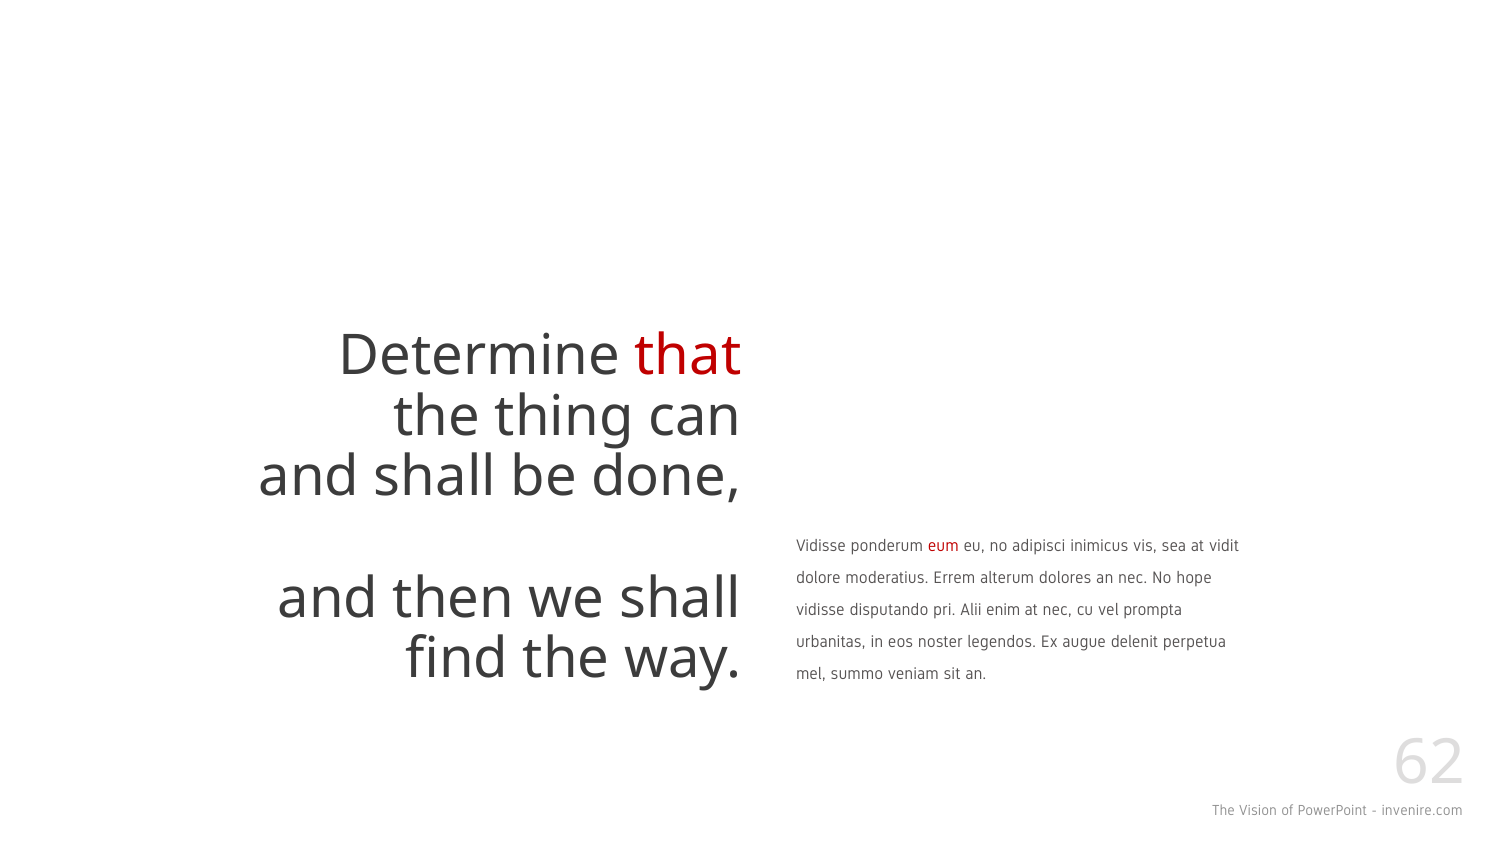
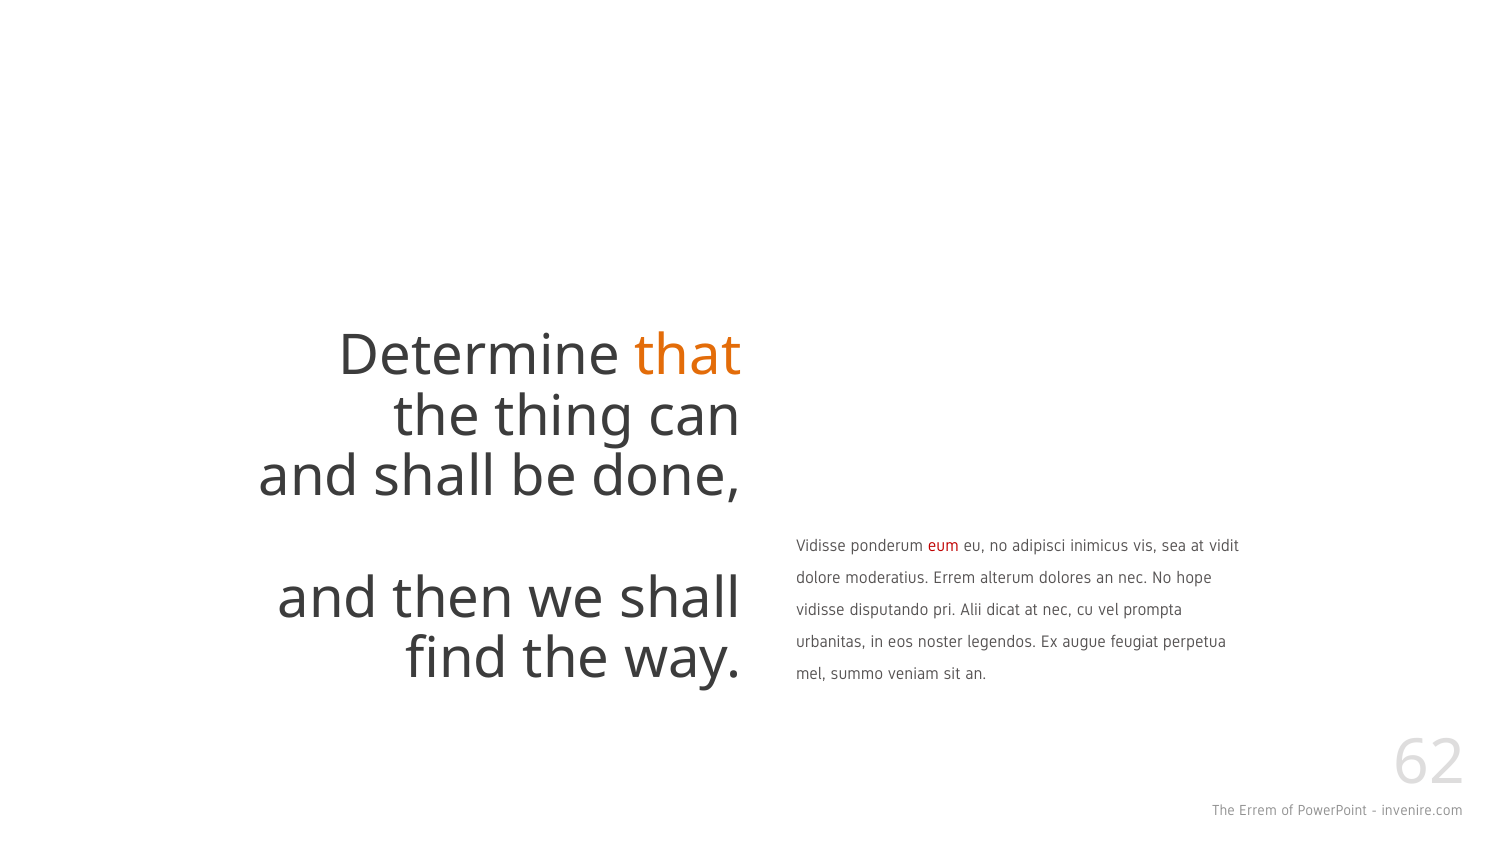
that colour: red -> orange
enim: enim -> dicat
delenit: delenit -> feugiat
The Vision: Vision -> Errem
